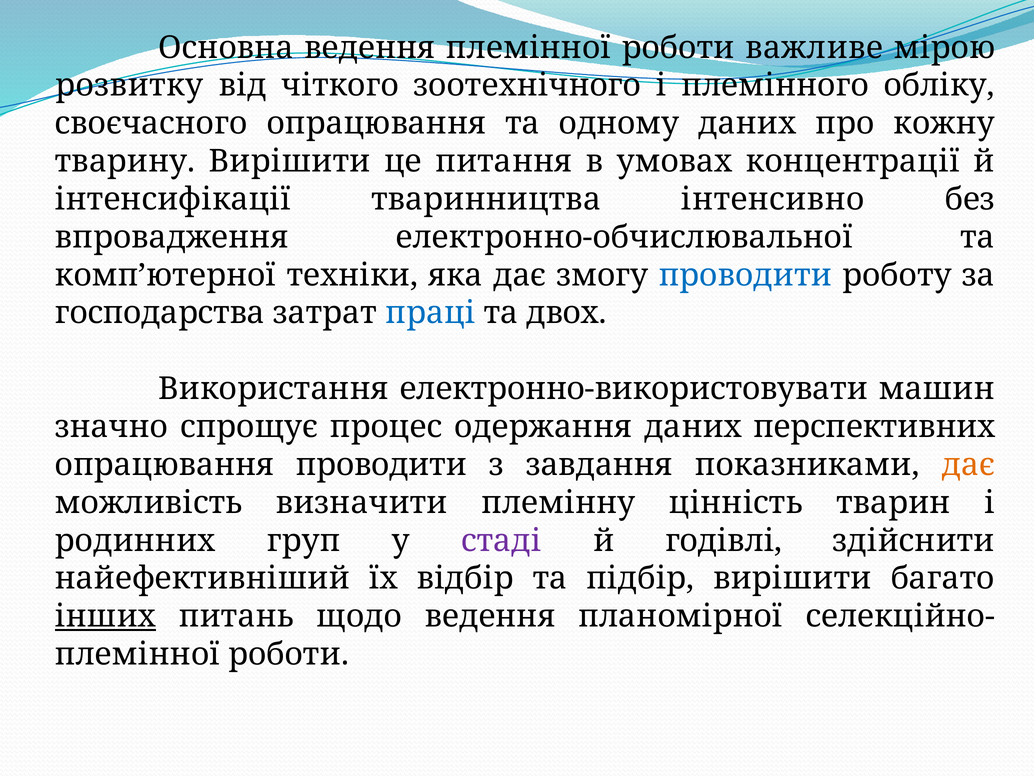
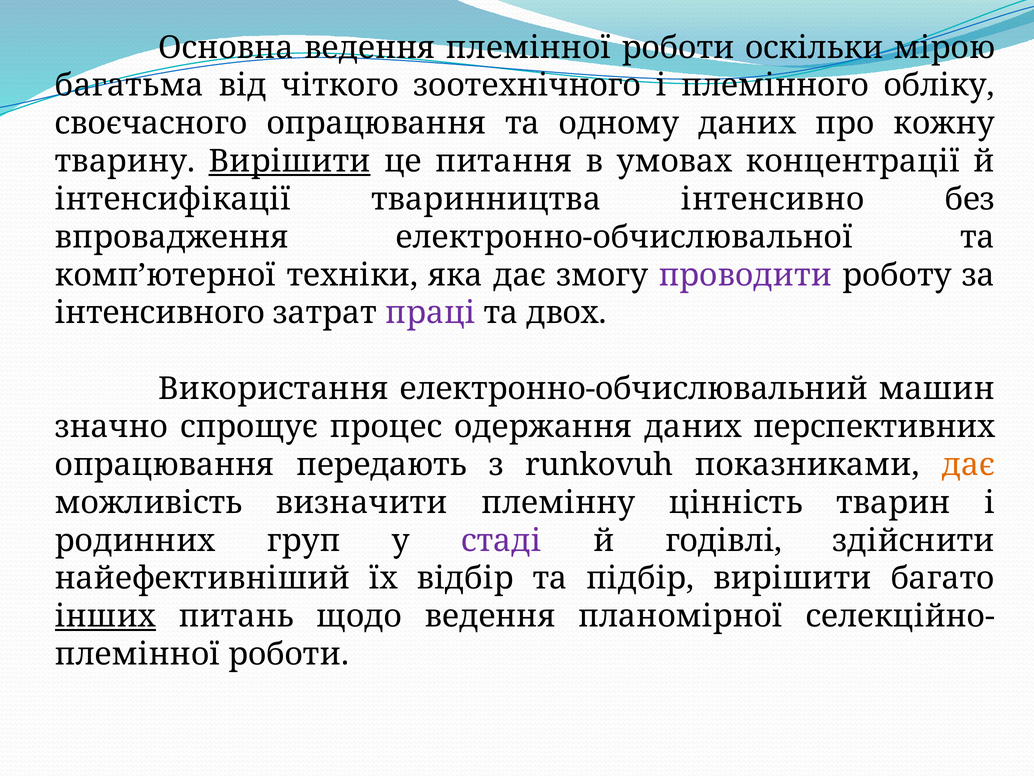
важливе: важливе -> оскільки
розвитку: розвитку -> багатьма
Вирішити at (290, 161) underline: none -> present
проводити at (745, 275) colour: blue -> purple
господарства: господарства -> інтенсивного
праці colour: blue -> purple
електронно-використовувати: електронно-використовувати -> електронно-обчислювальний
опрацювання проводити: проводити -> передають
завдання: завдання -> runkovuh
